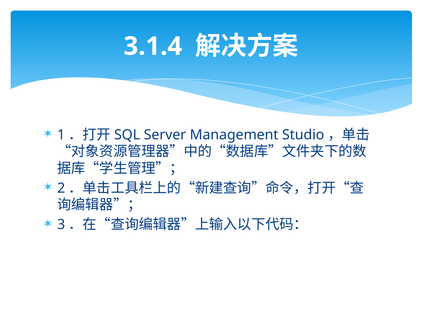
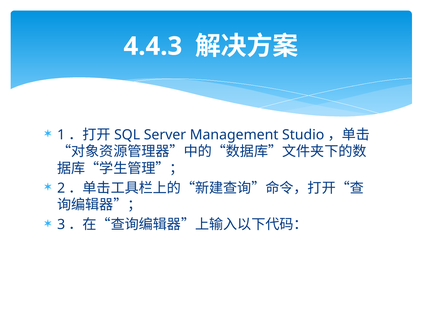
3.1.4: 3.1.4 -> 4.4.3
